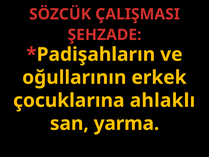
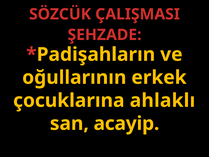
yarma: yarma -> acayip
